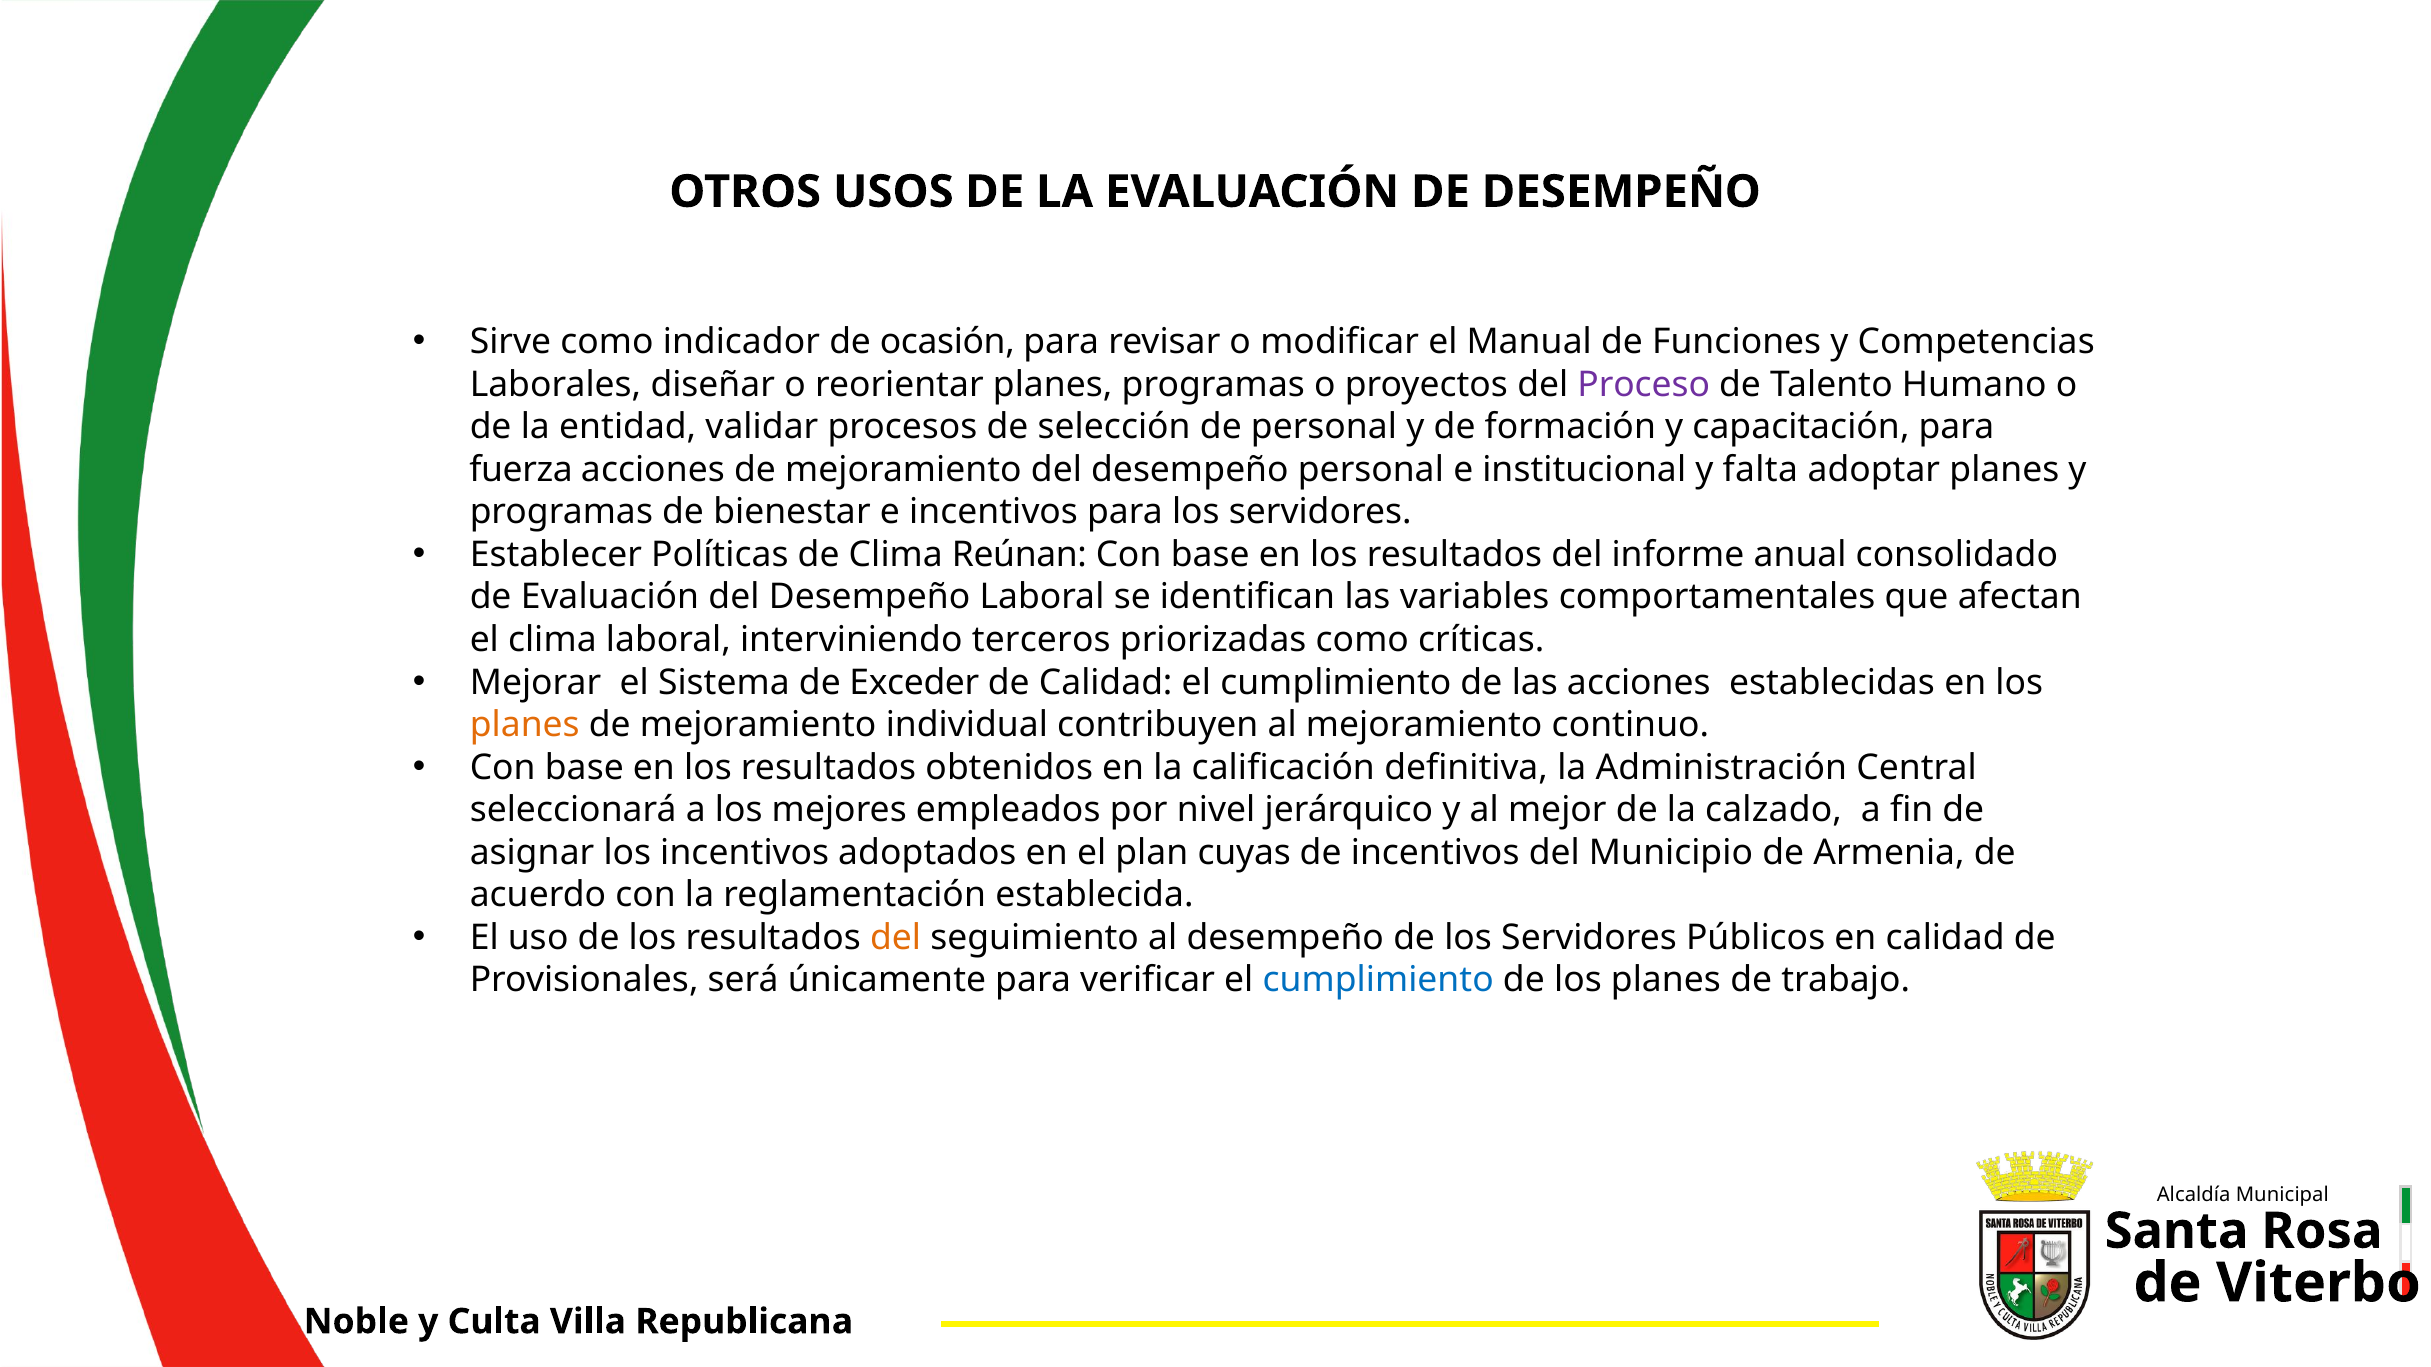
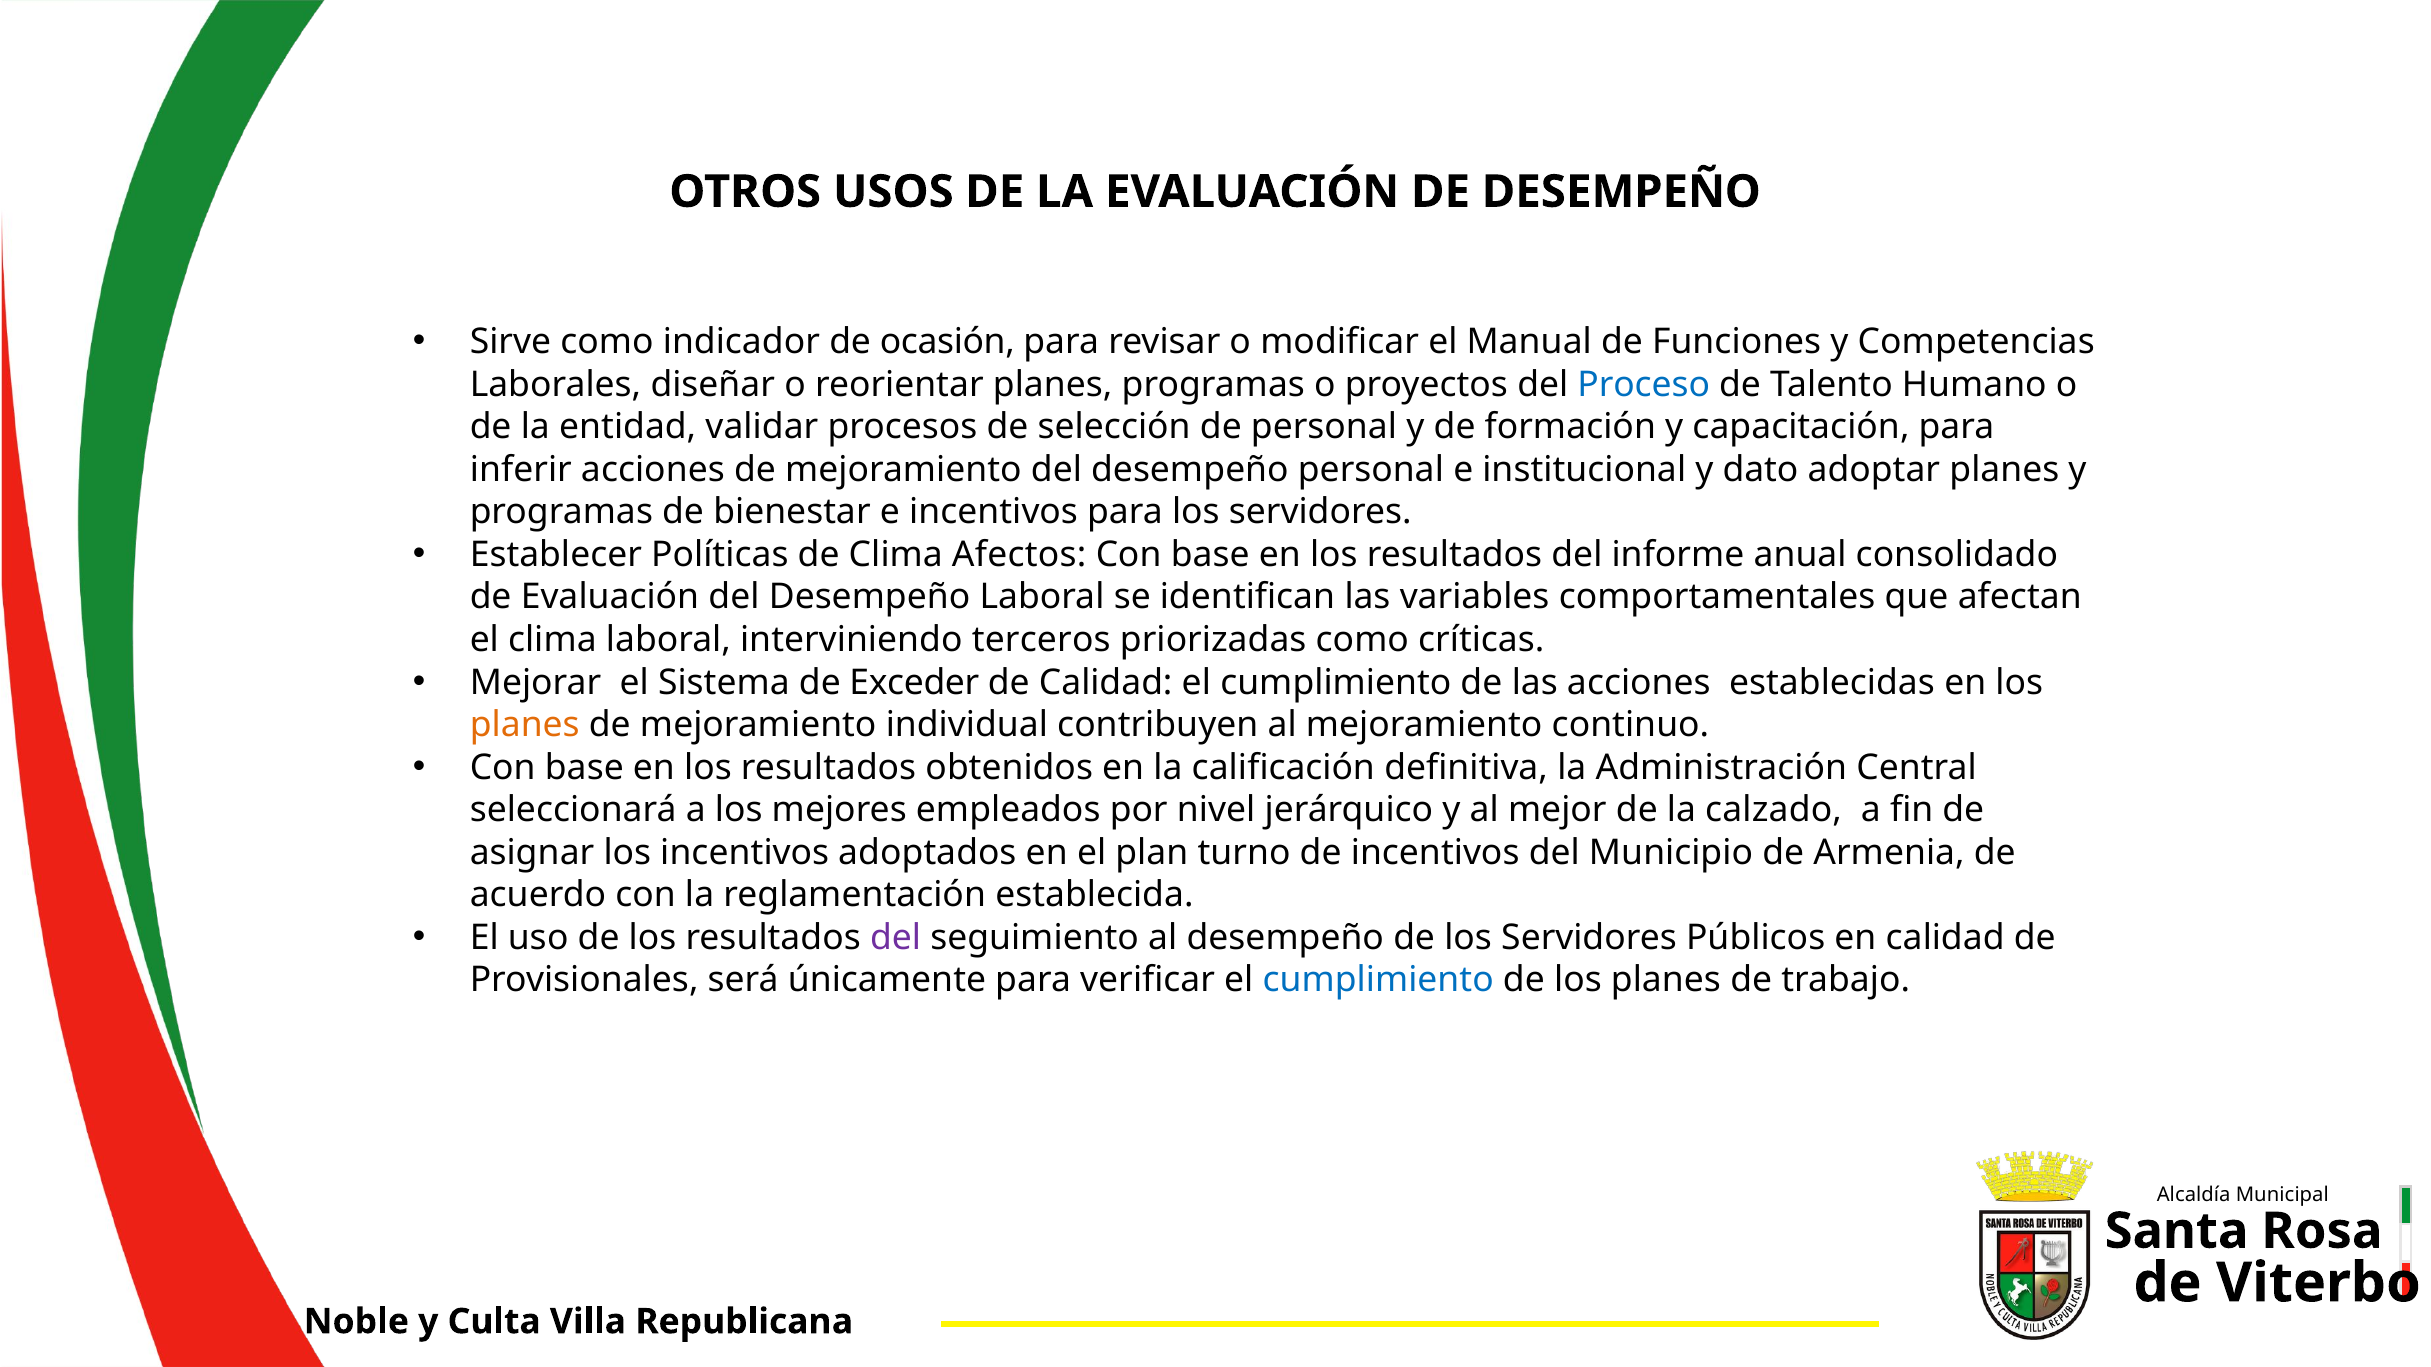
Proceso colour: purple -> blue
fuerza: fuerza -> inferir
falta: falta -> dato
Reúnan: Reúnan -> Afectos
cuyas: cuyas -> turno
del at (896, 938) colour: orange -> purple
